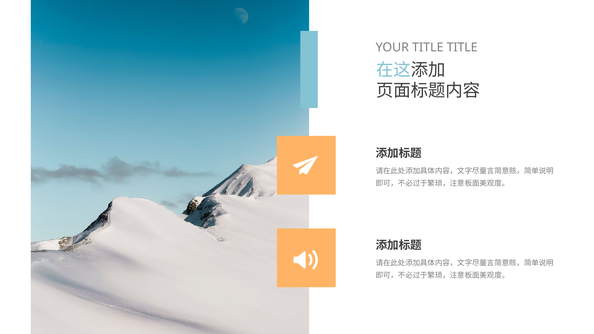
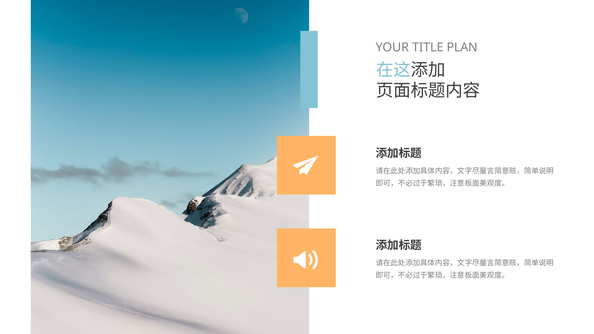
TITLE TITLE: TITLE -> PLAN
